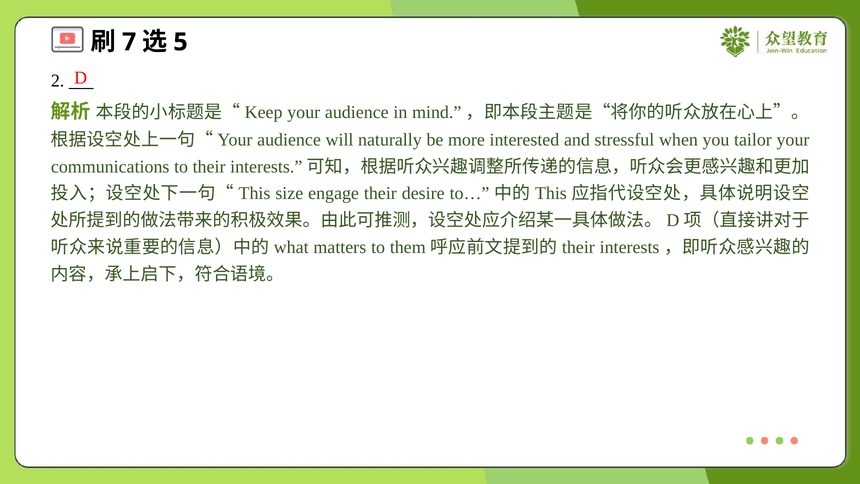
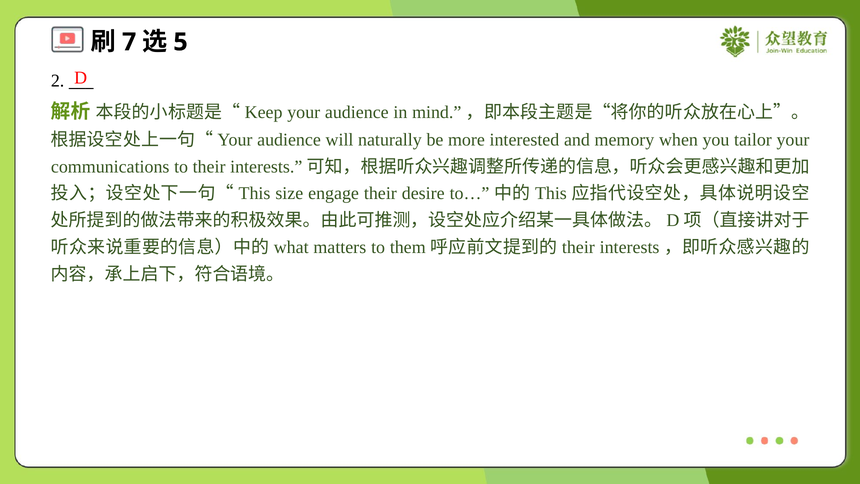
stressful: stressful -> memory
